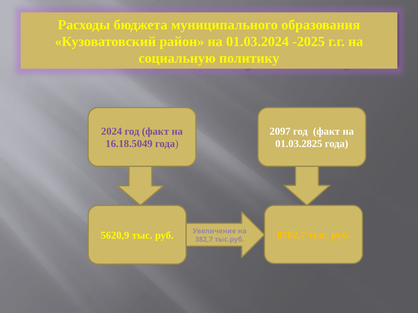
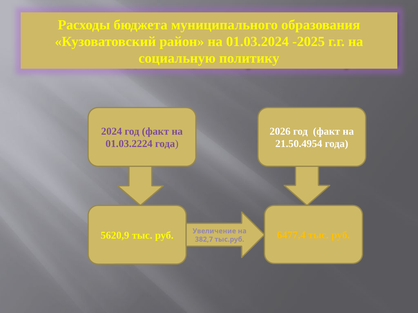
2097: 2097 -> 2026
16.18.5049: 16.18.5049 -> 01.03.2224
01.03.2825: 01.03.2825 -> 21.50.4954
8782,7: 8782,7 -> 6477,4
